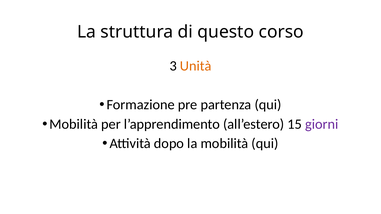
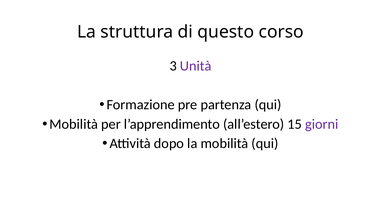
Unità colour: orange -> purple
